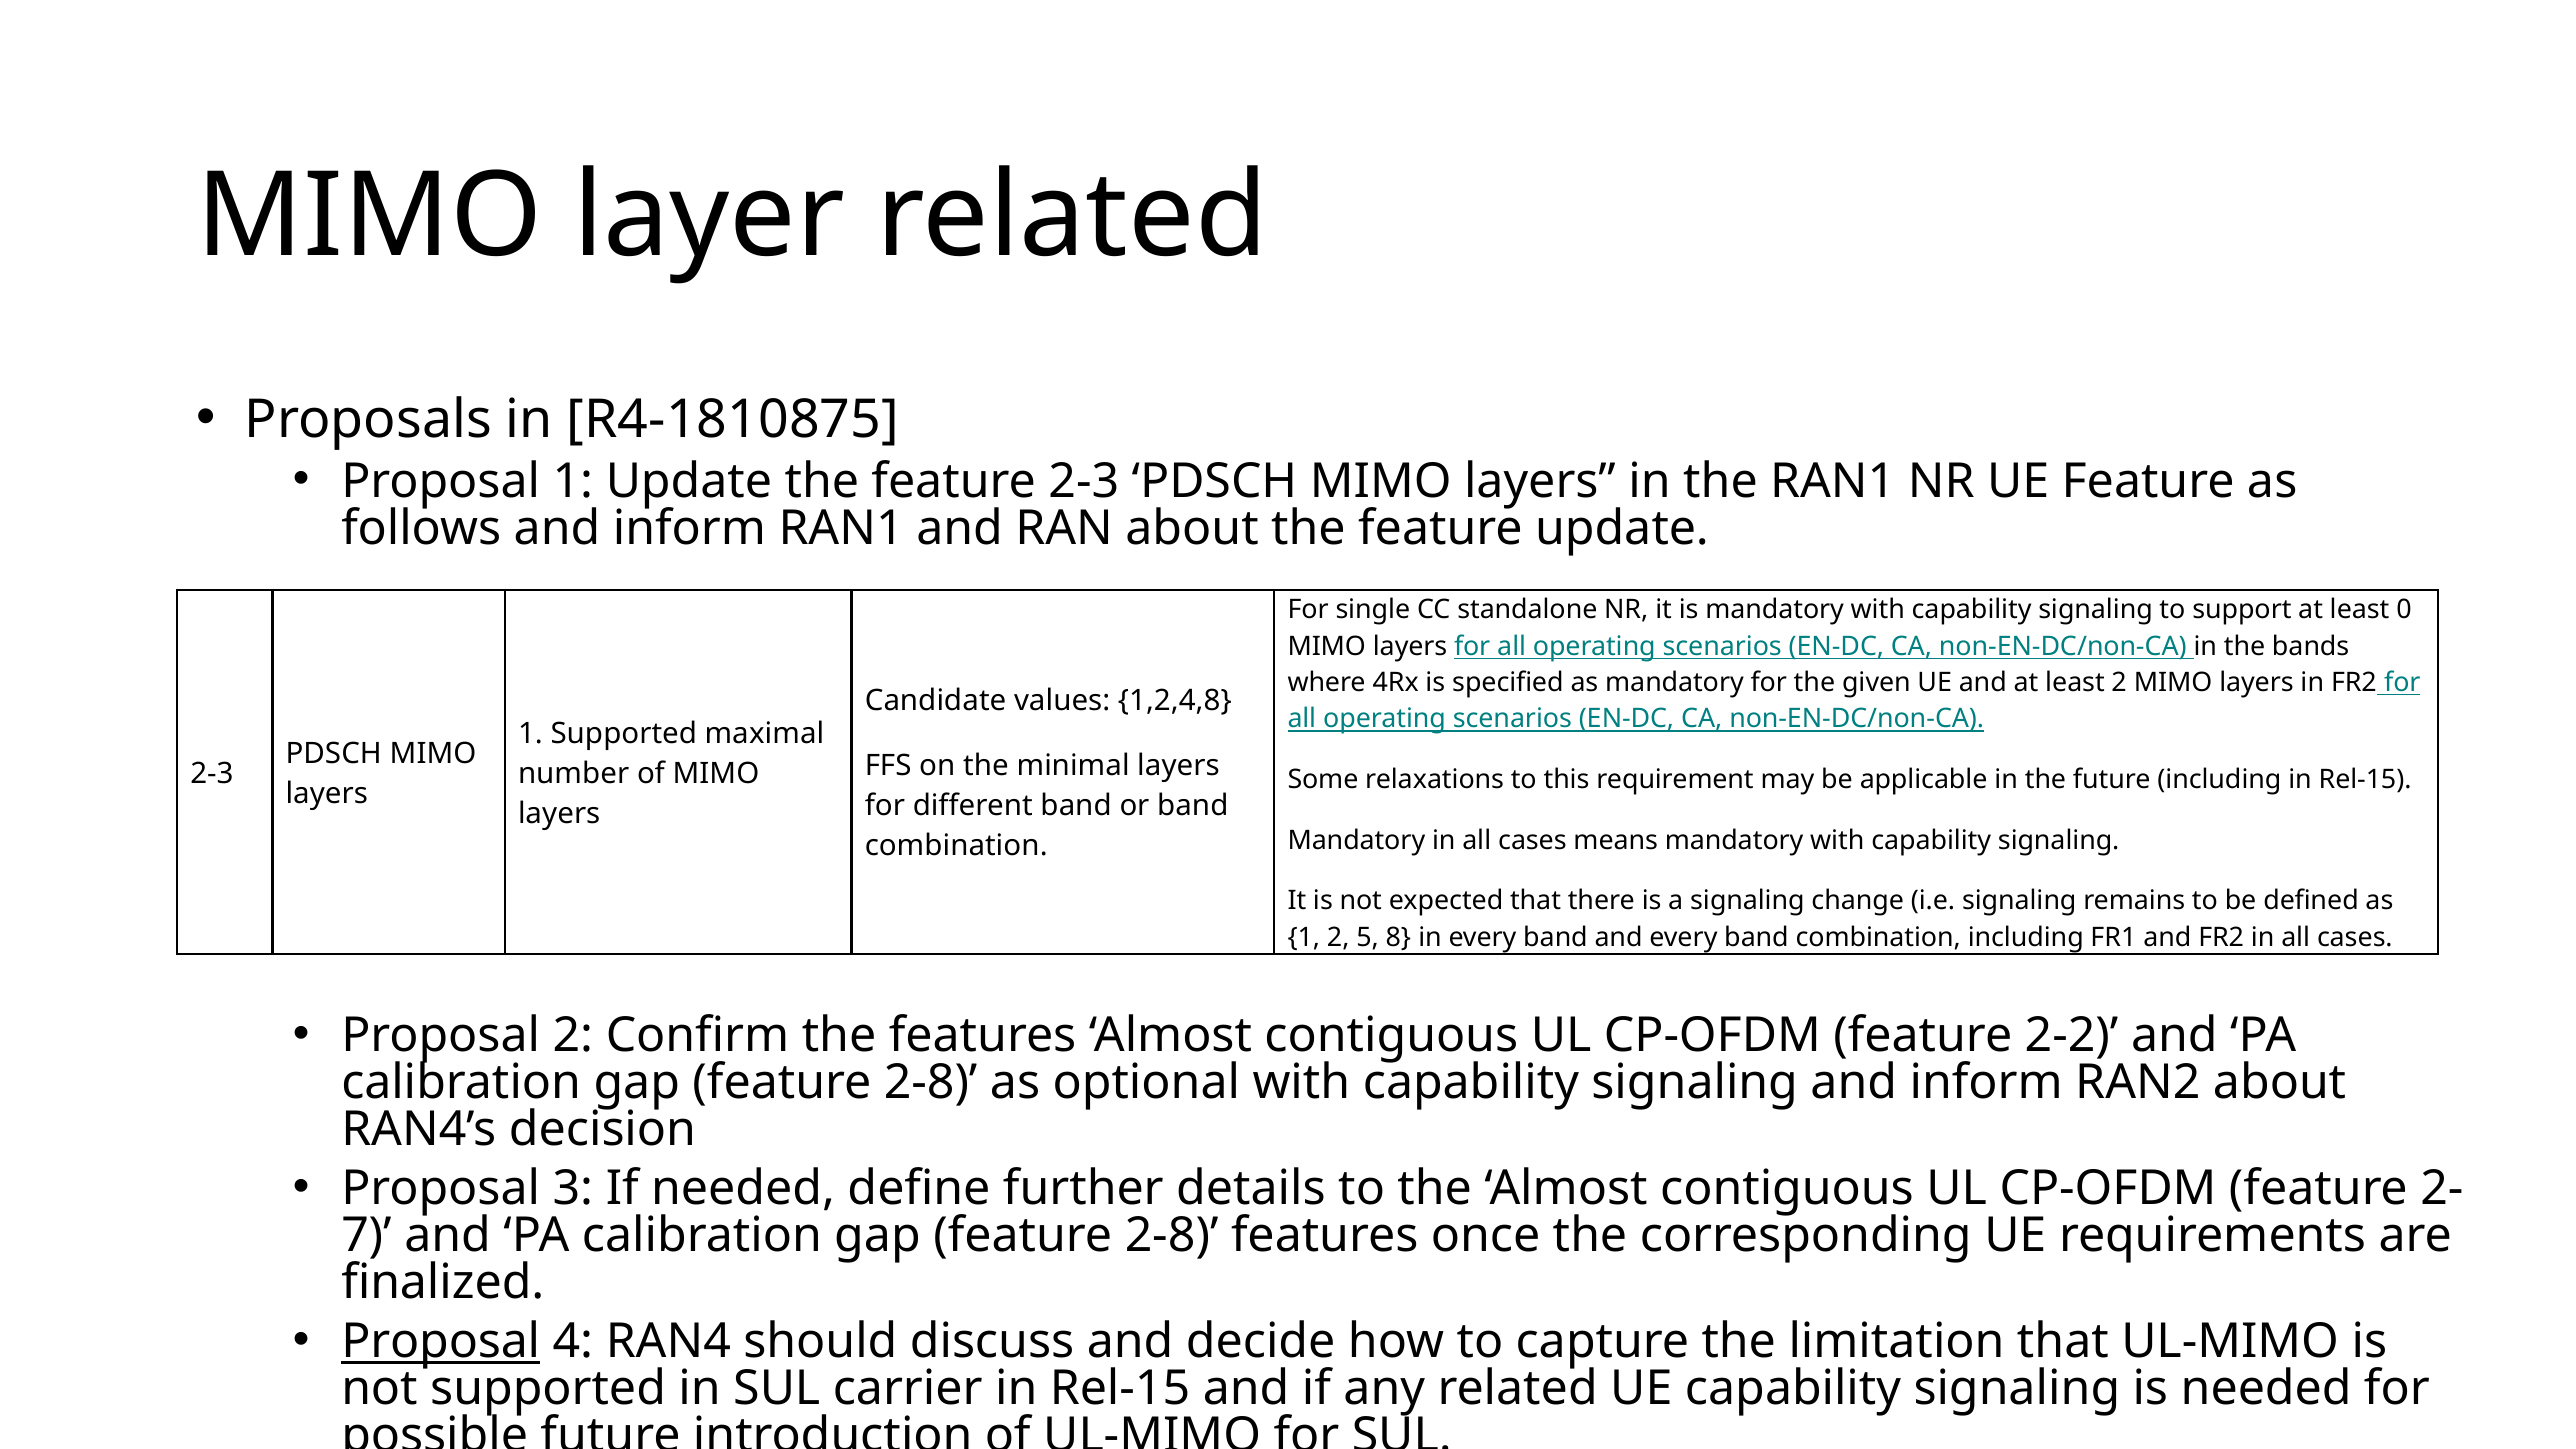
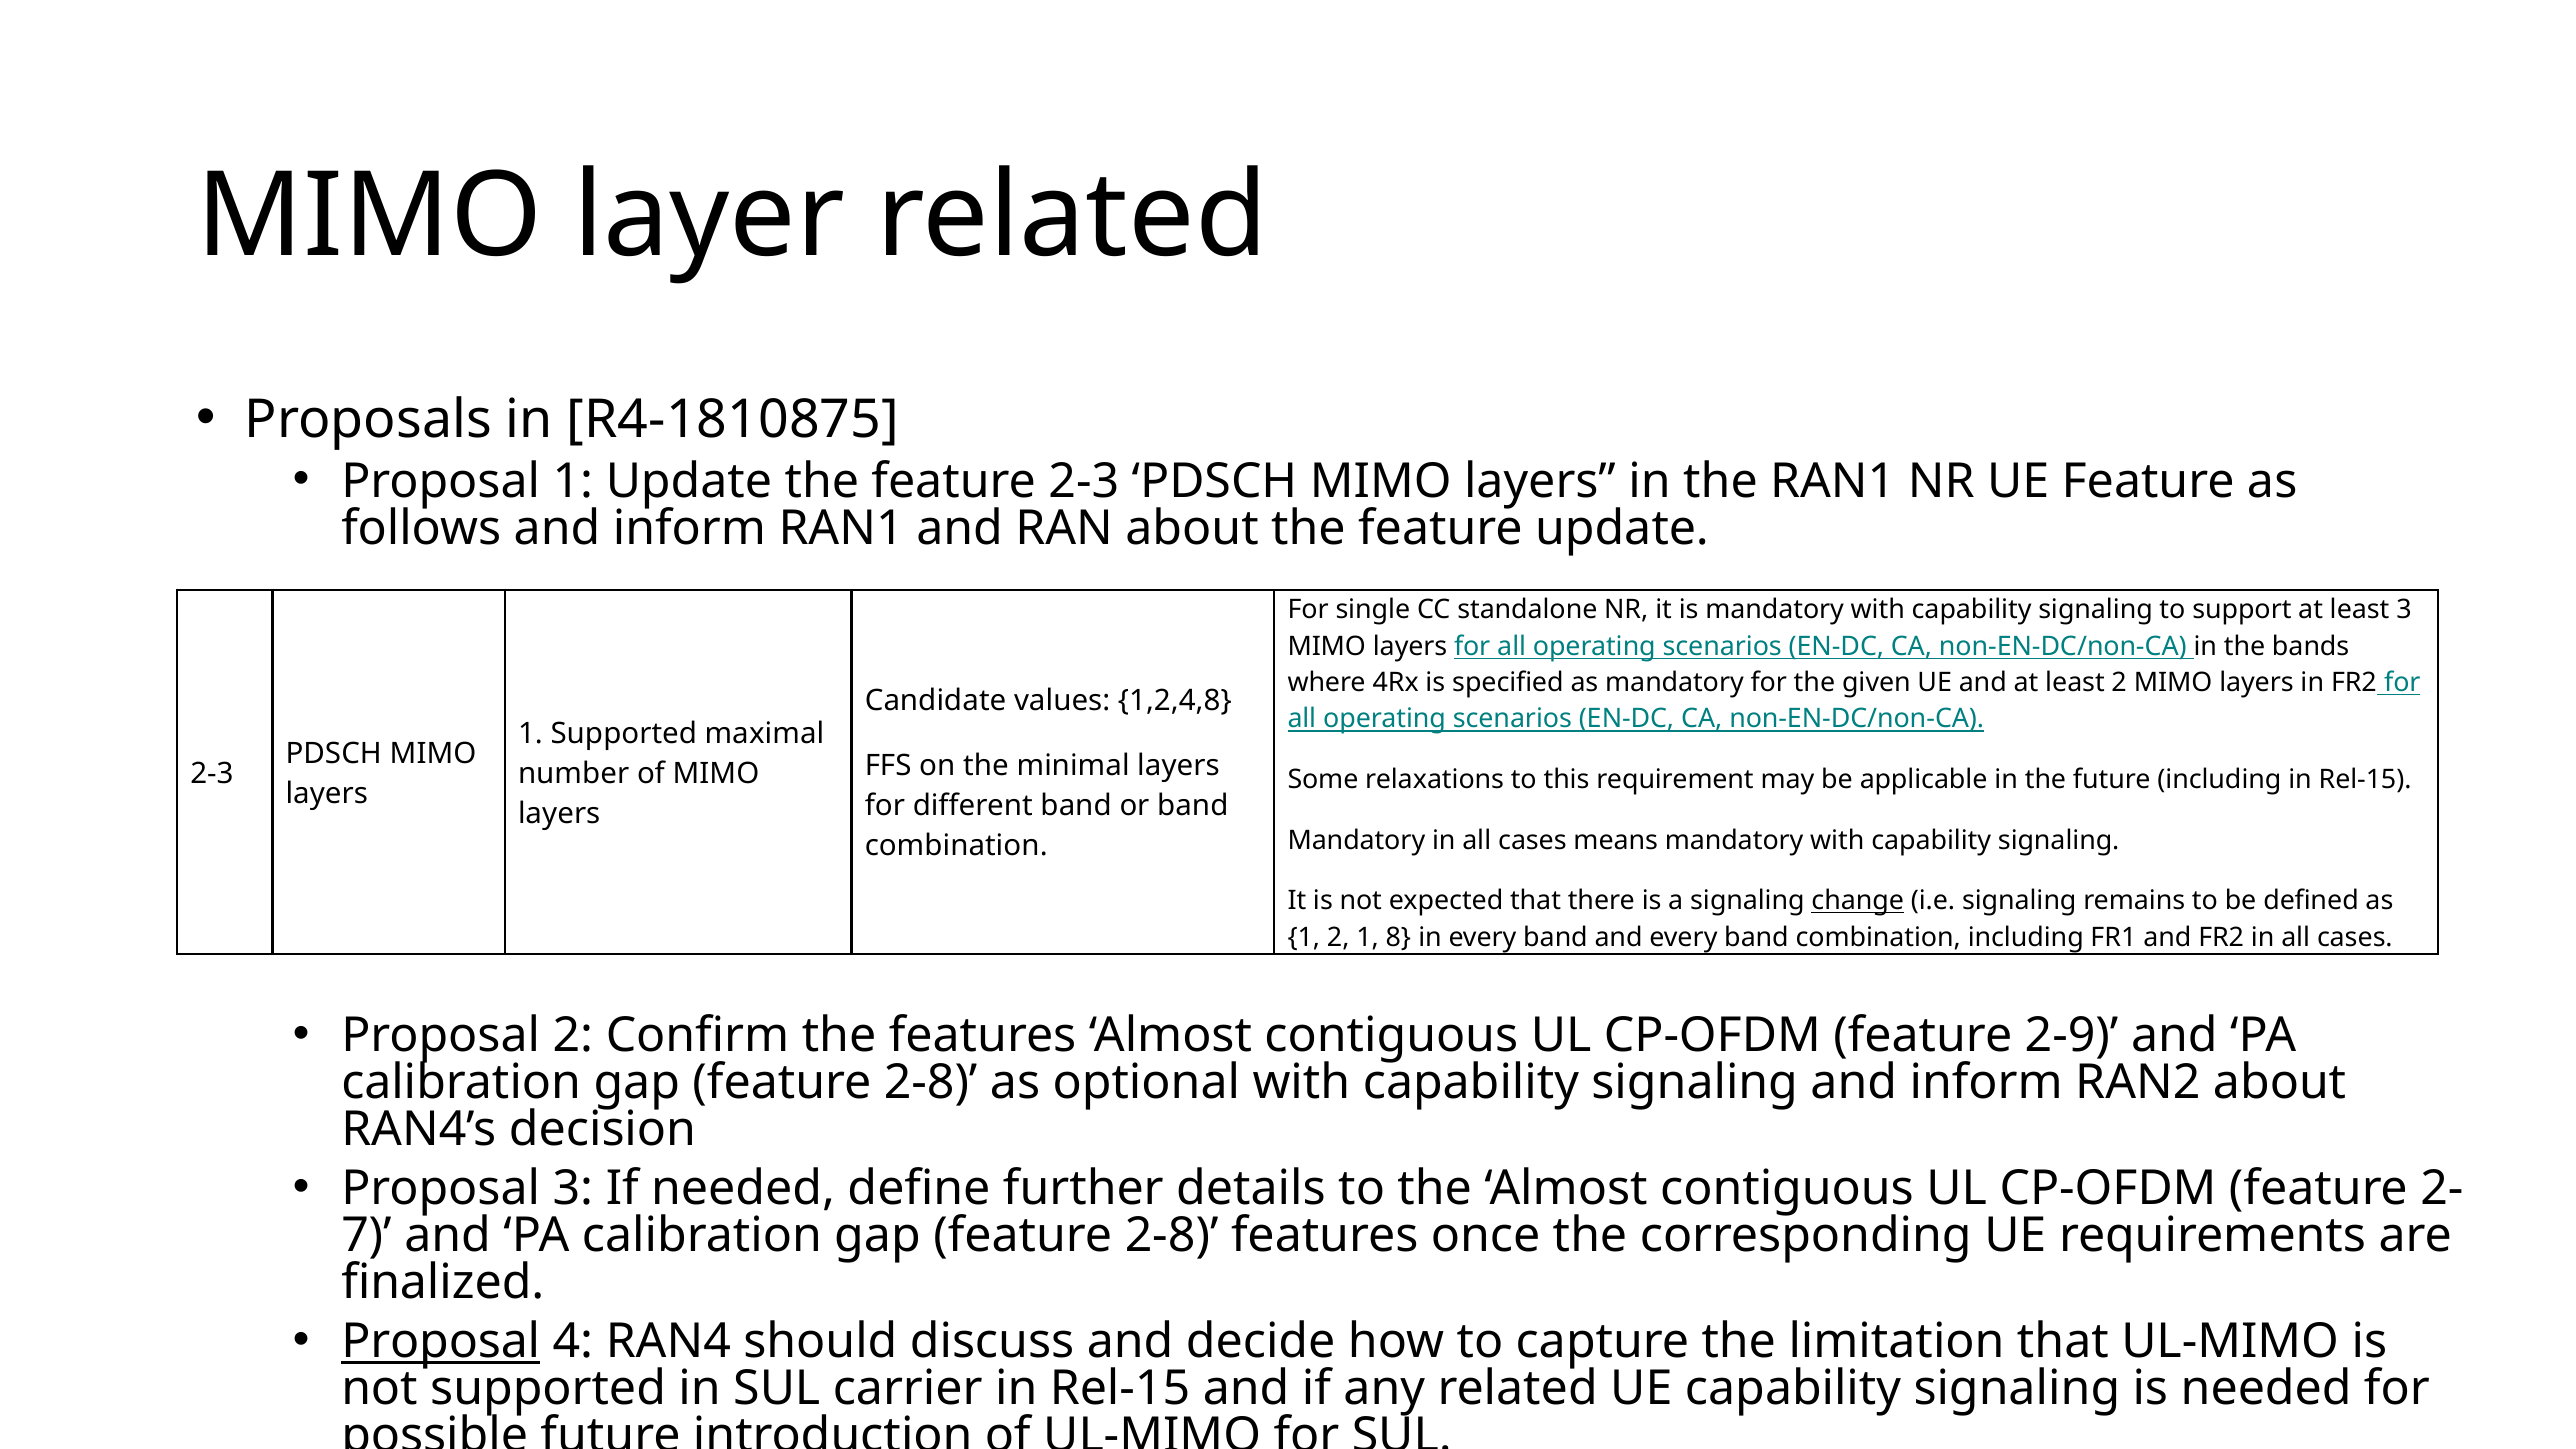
least 0: 0 -> 3
change underline: none -> present
2 5: 5 -> 1
2-2: 2-2 -> 2-9
